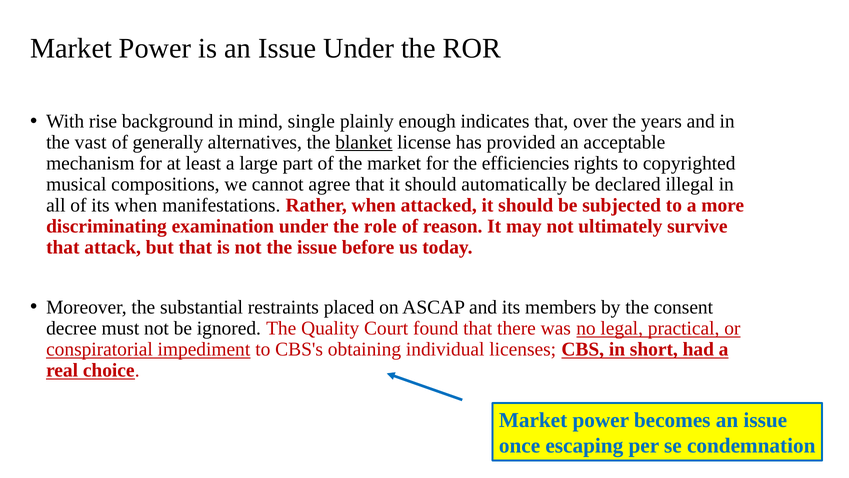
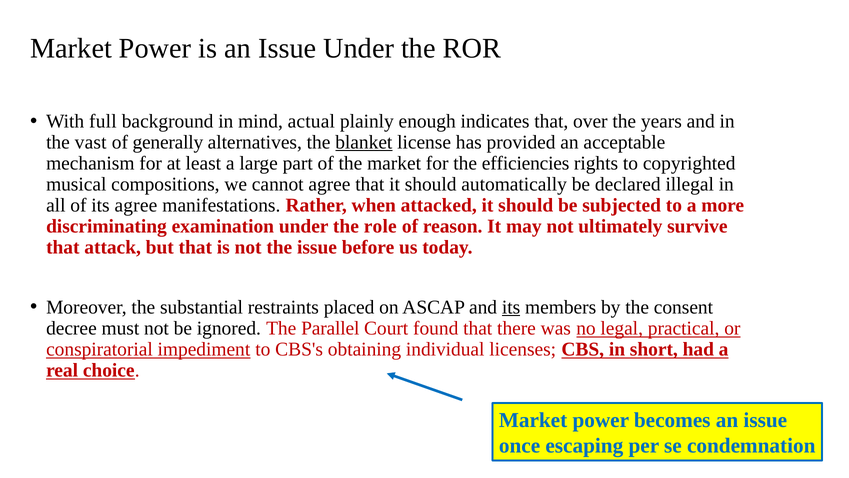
rise: rise -> full
single: single -> actual
its when: when -> agree
its at (511, 307) underline: none -> present
Quality: Quality -> Parallel
